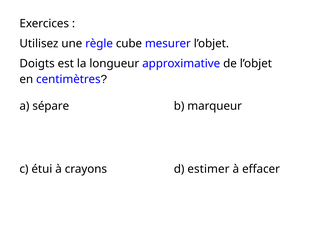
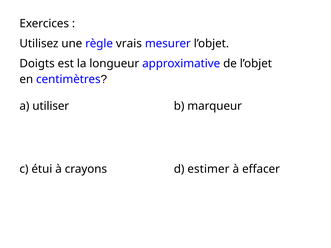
cube: cube -> vrais
sépare: sépare -> utiliser
